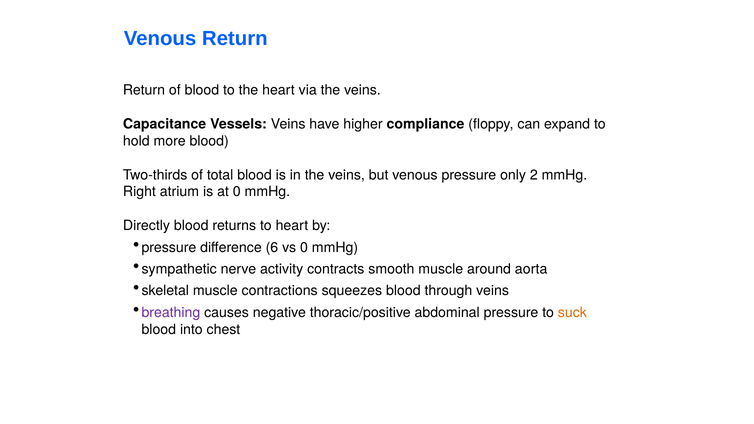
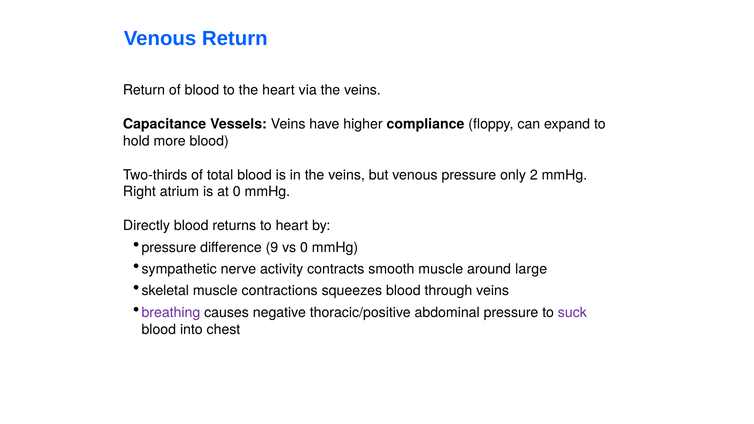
6: 6 -> 9
aorta: aorta -> large
suck colour: orange -> purple
